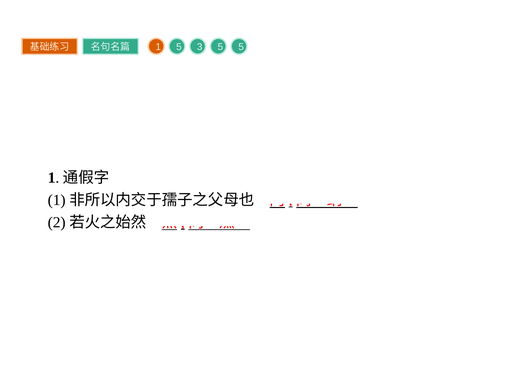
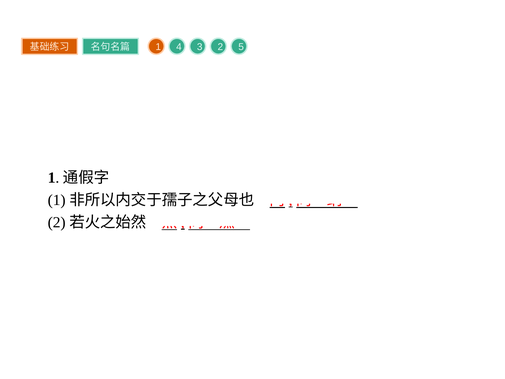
1 5: 5 -> 4
3 5: 5 -> 2
